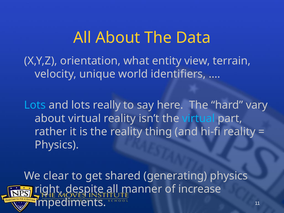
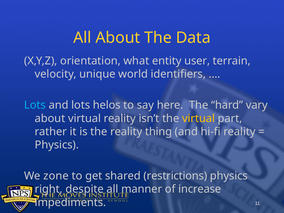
view: view -> user
really: really -> helos
virtual at (198, 118) colour: light blue -> yellow
clear: clear -> zone
generating: generating -> restrictions
